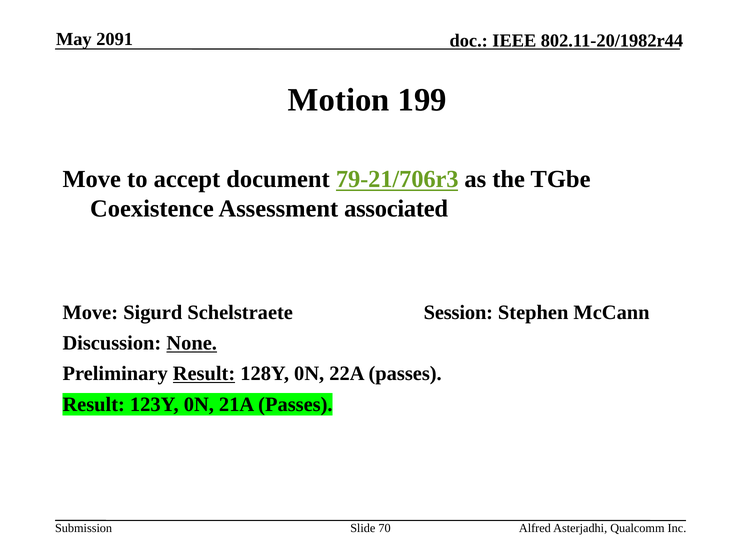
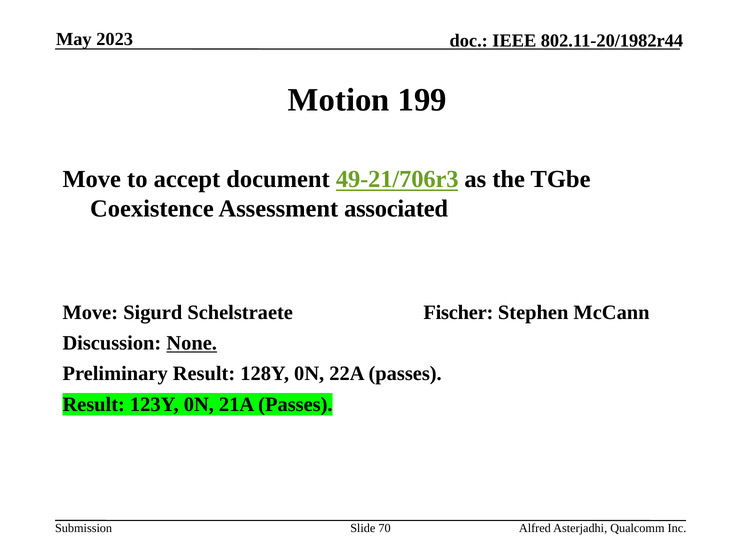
2091: 2091 -> 2023
79-21/706r3: 79-21/706r3 -> 49-21/706r3
Session: Session -> Fischer
Result at (204, 374) underline: present -> none
